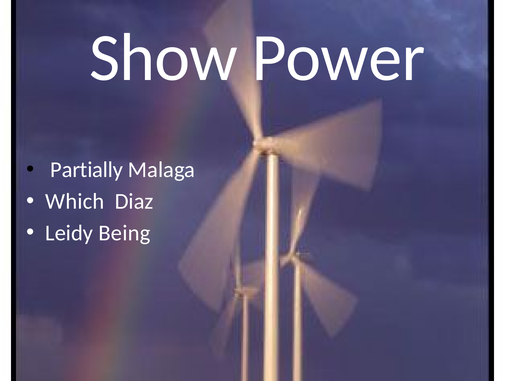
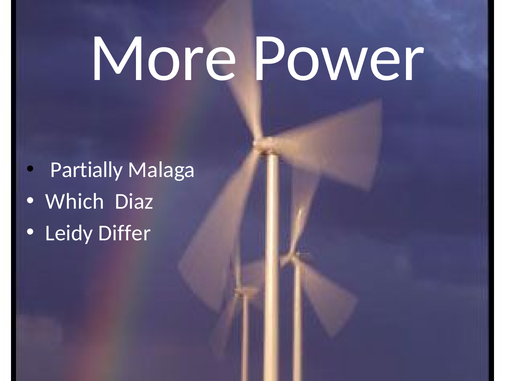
Show: Show -> More
Being: Being -> Differ
